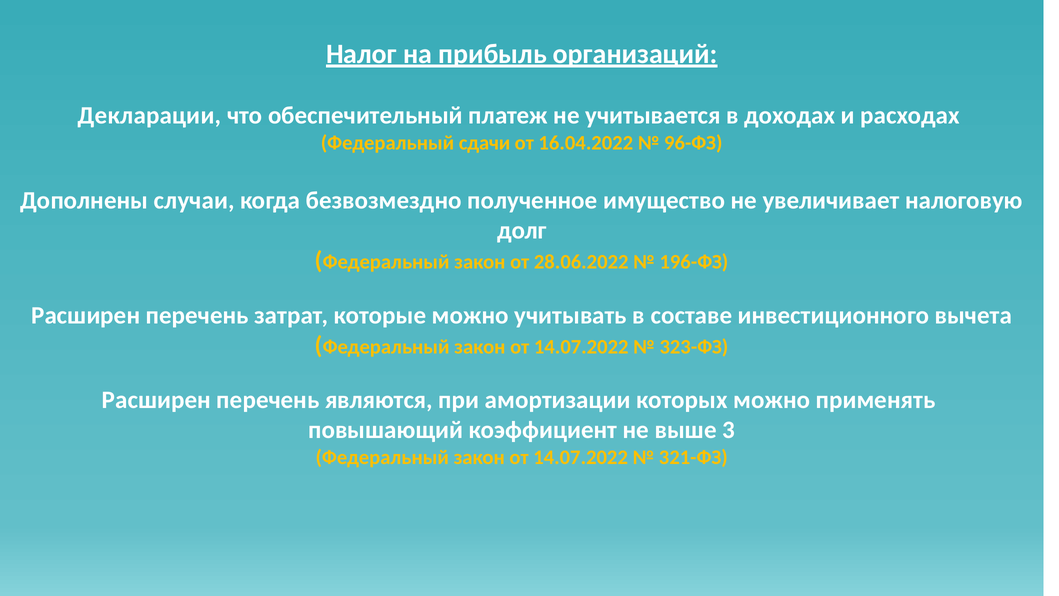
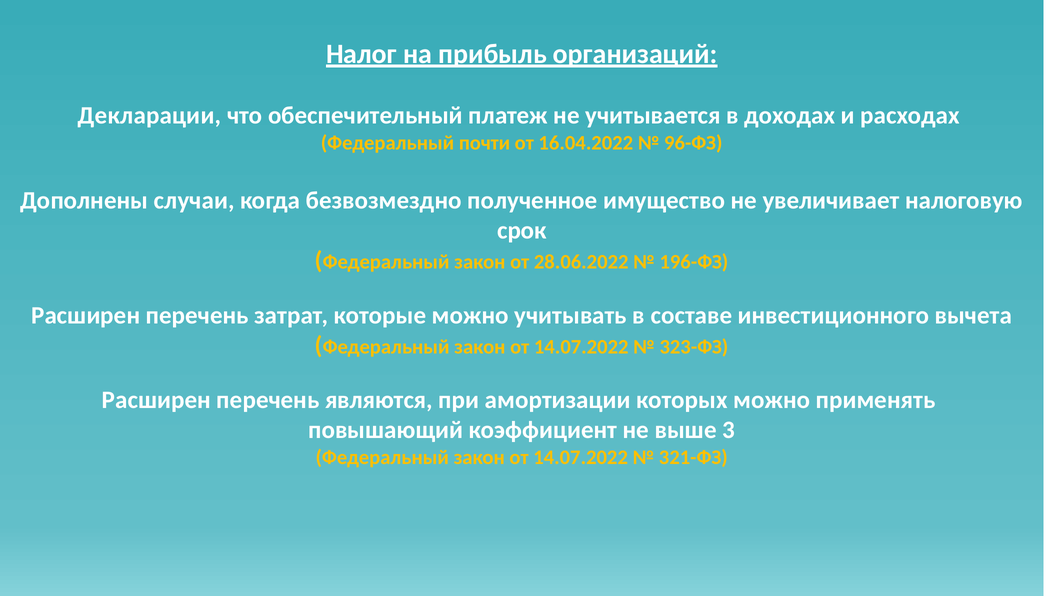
сдачи: сдачи -> почти
долг: долг -> срок
